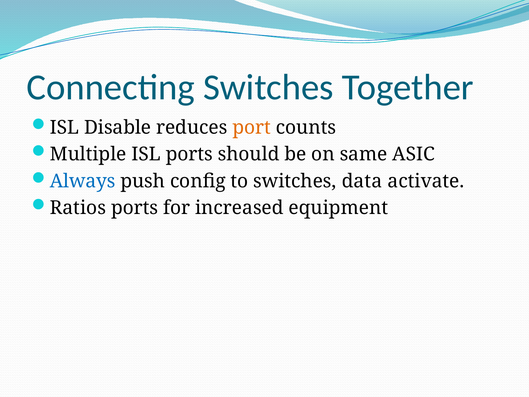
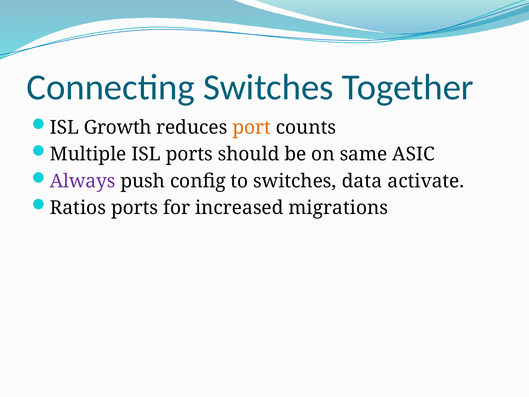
Disable: Disable -> Growth
Always colour: blue -> purple
equipment: equipment -> migrations
